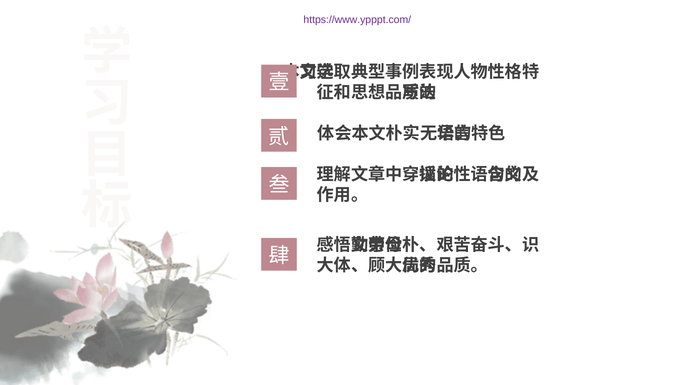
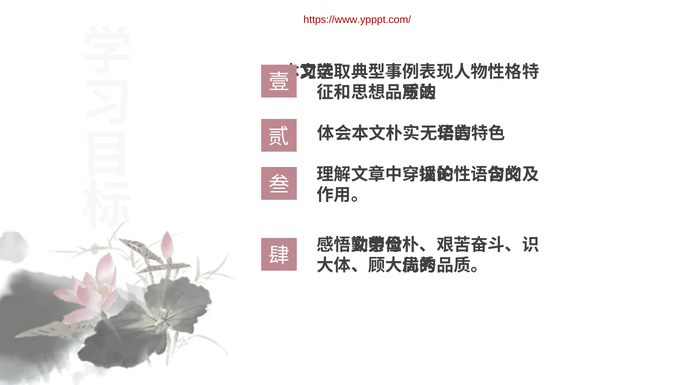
https://www.ypppt.com/ colour: purple -> red
